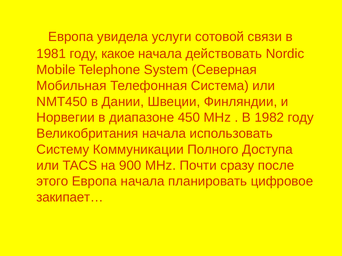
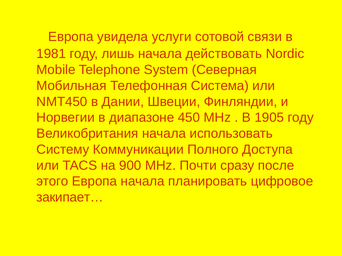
какое: какое -> лишь
1982: 1982 -> 1905
